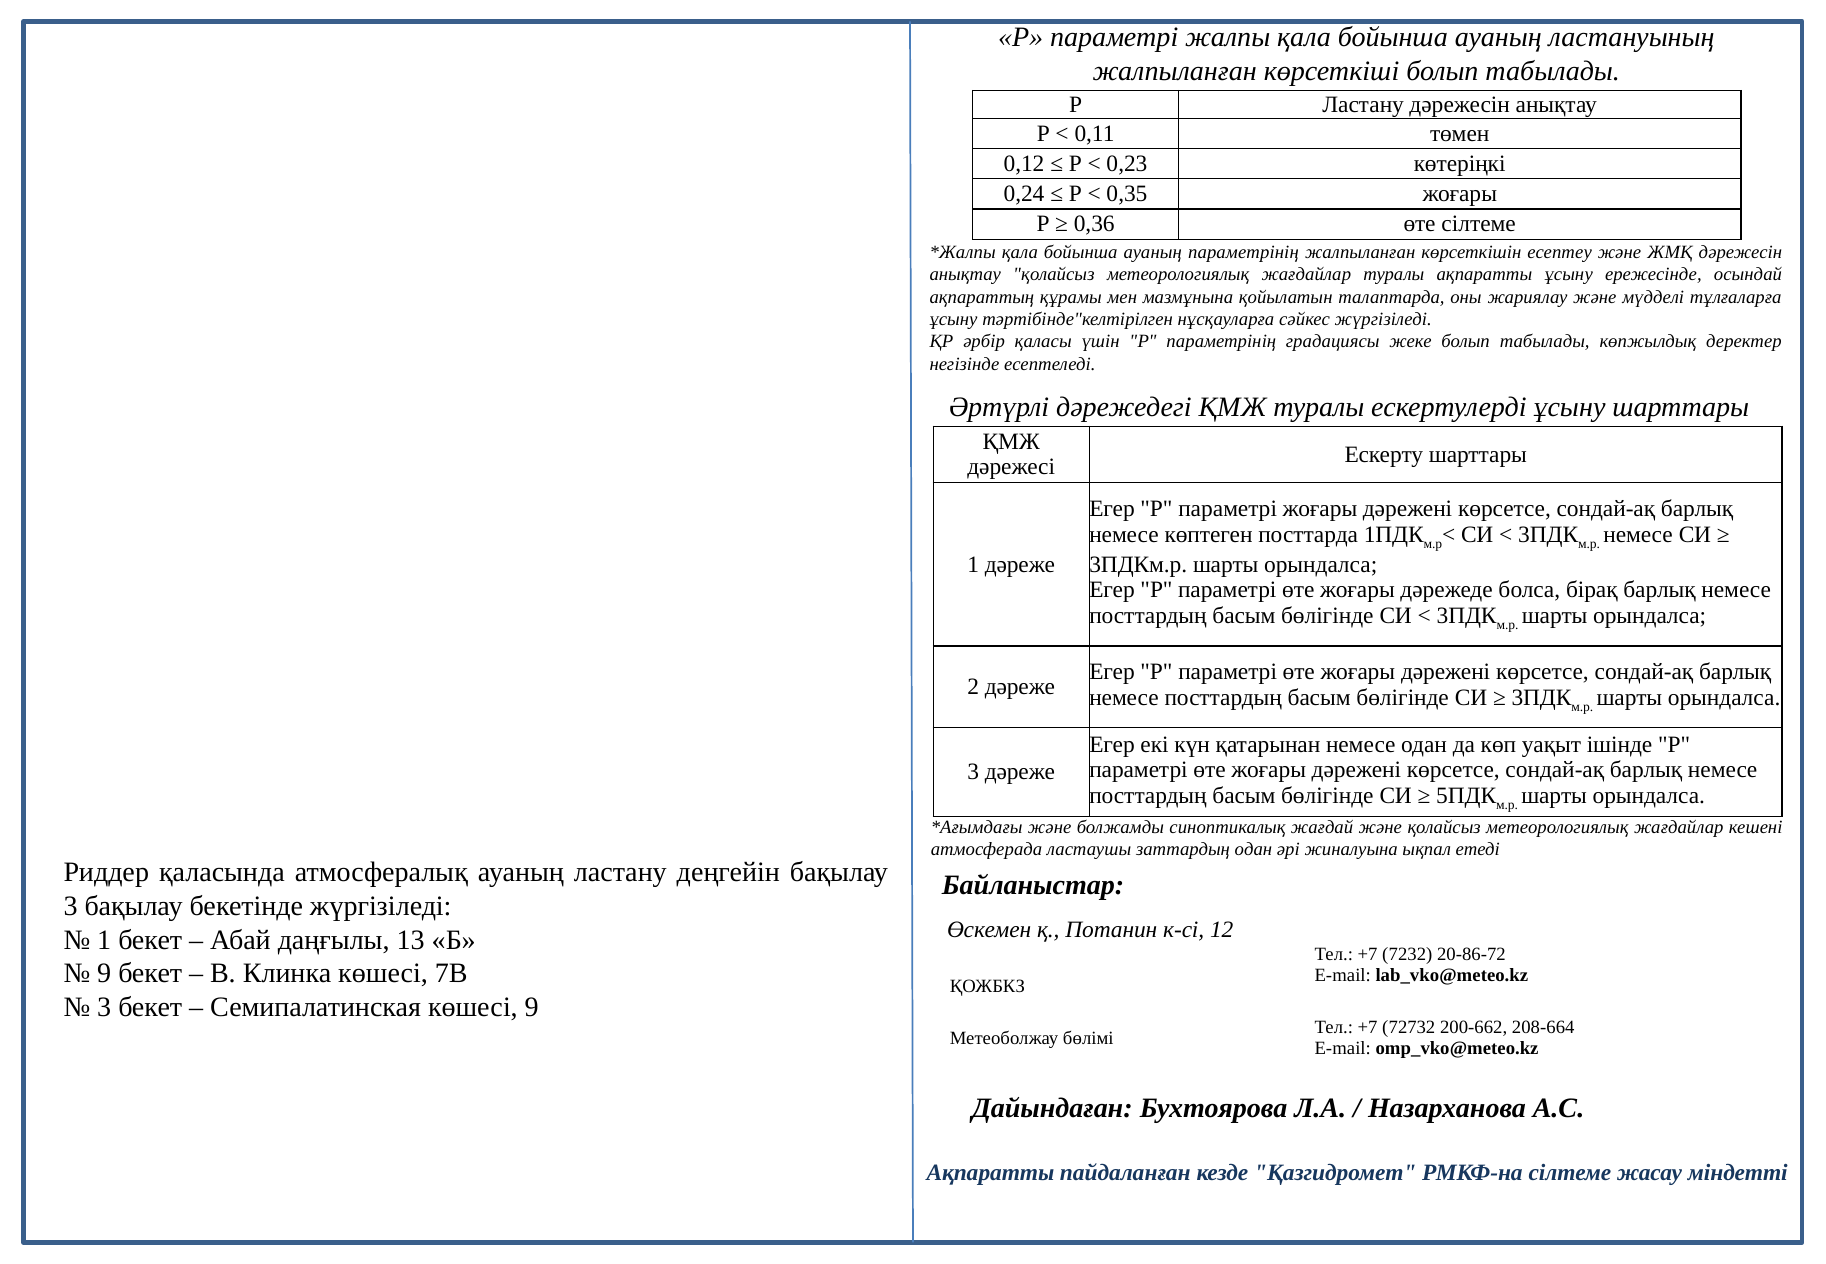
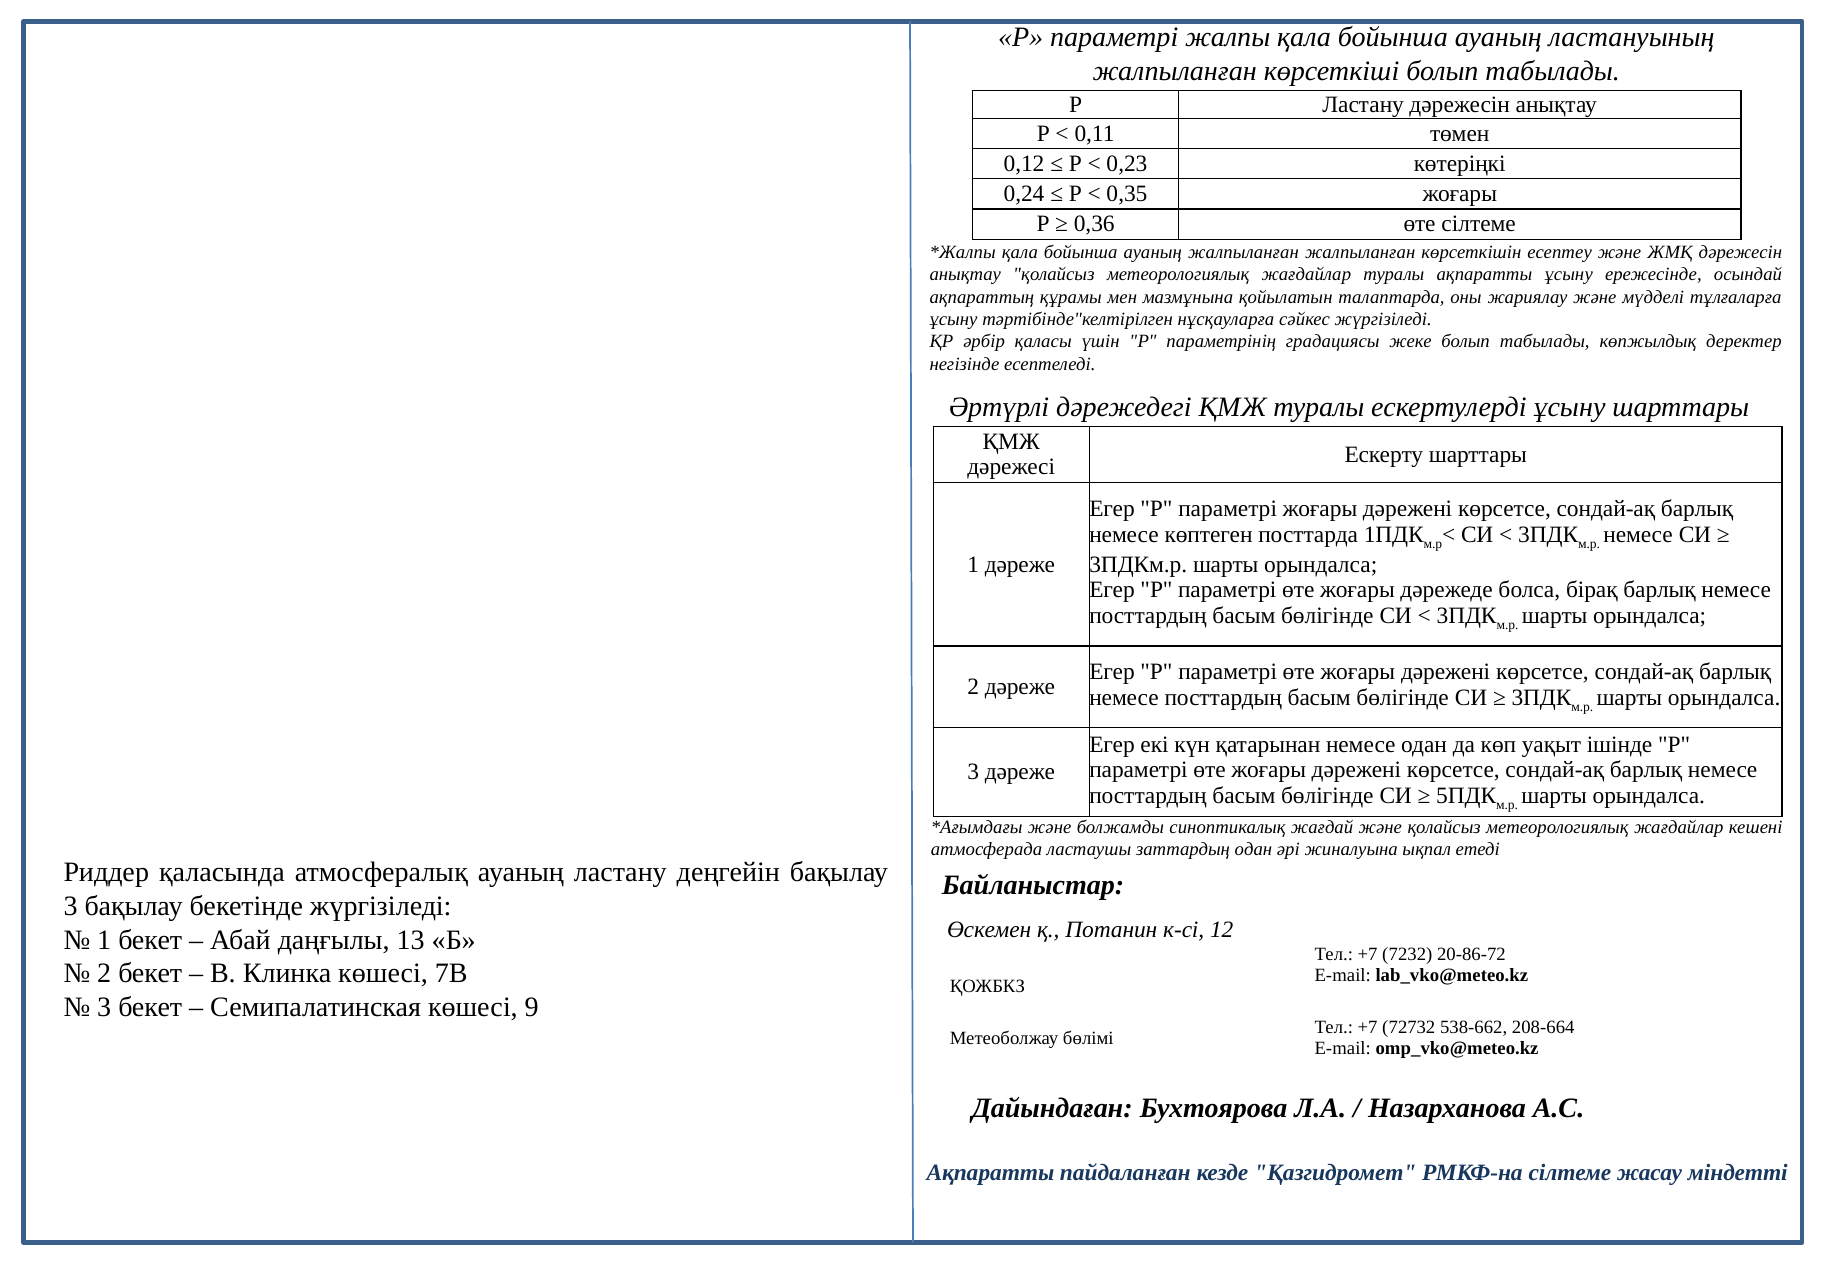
ауаның параметрінің: параметрінің -> жалпыланған
9 at (104, 974): 9 -> 2
200-662: 200-662 -> 538-662
